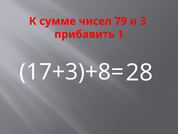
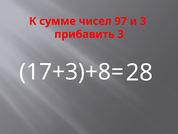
79: 79 -> 97
прибавить 1: 1 -> 3
